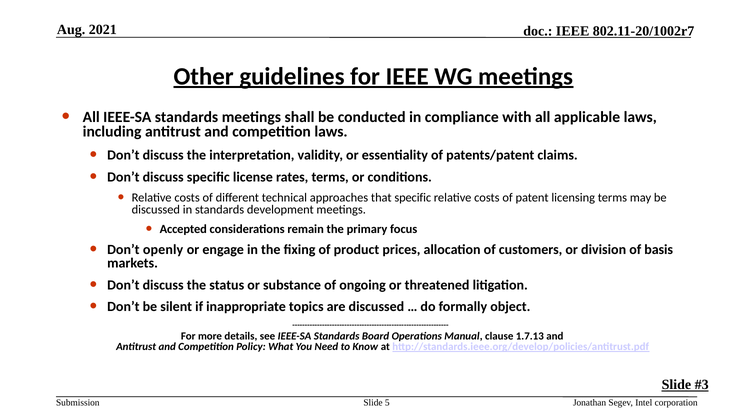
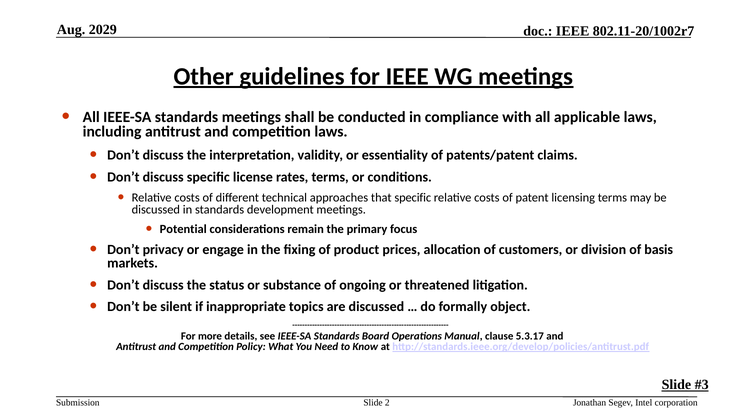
2021: 2021 -> 2029
Accepted: Accepted -> Potential
openly: openly -> privacy
1.7.13: 1.7.13 -> 5.3.17
5: 5 -> 2
